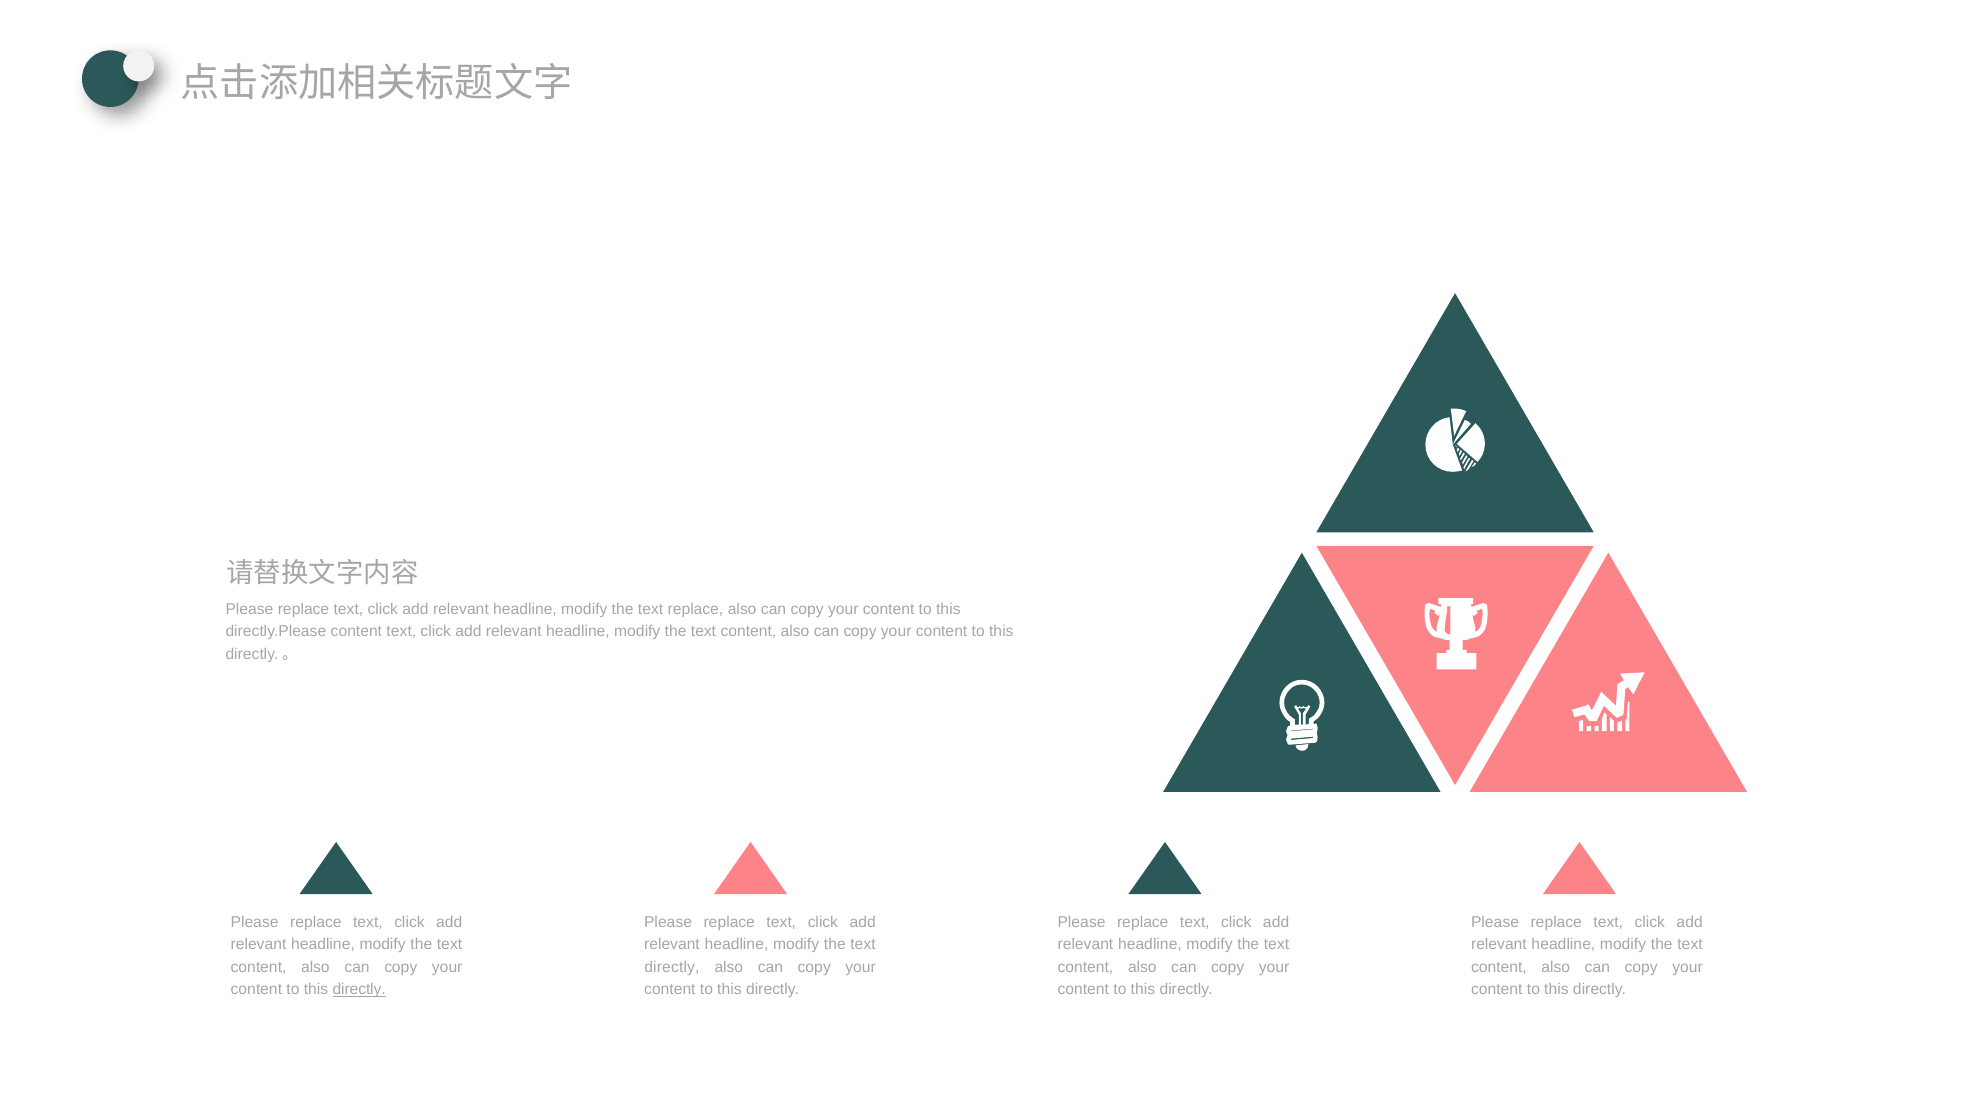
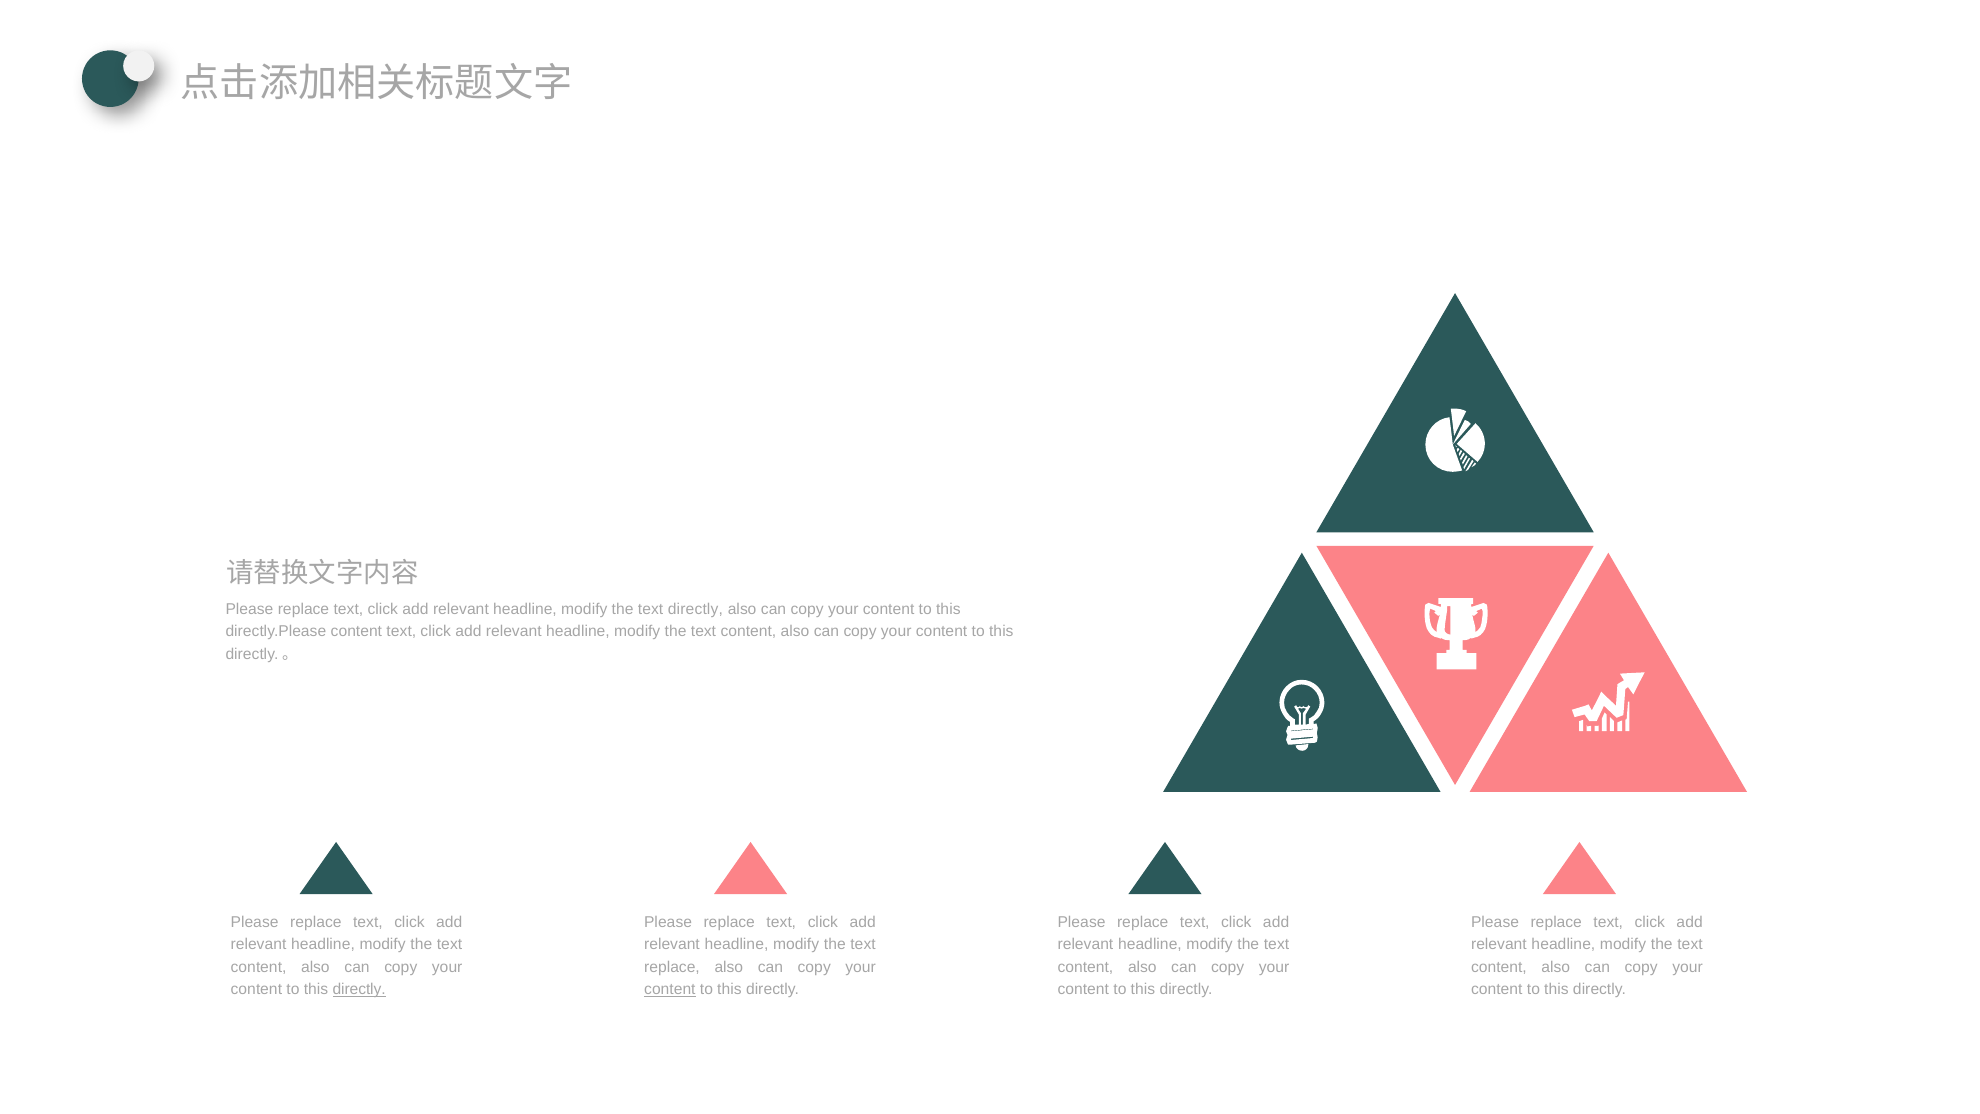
text replace: replace -> directly
directly at (672, 967): directly -> replace
content at (670, 989) underline: none -> present
